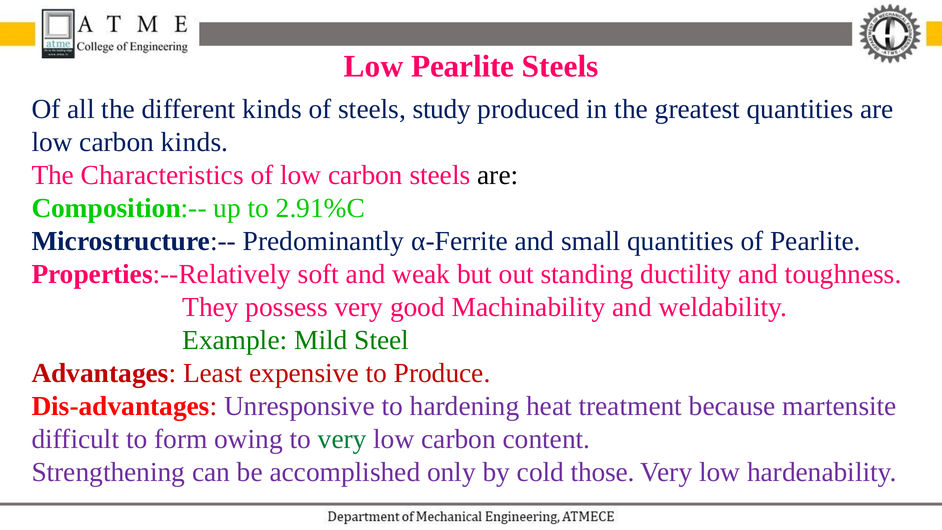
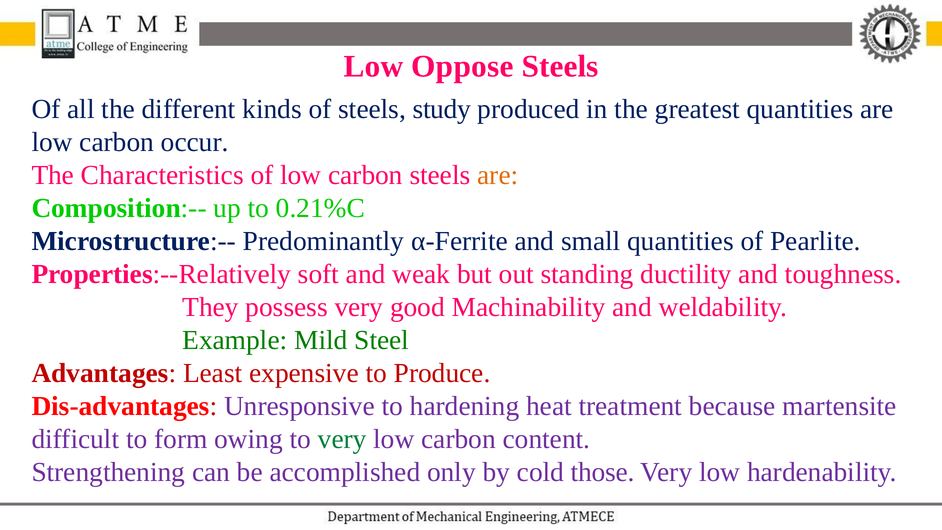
Low Pearlite: Pearlite -> Oppose
carbon kinds: kinds -> occur
are at (498, 175) colour: black -> orange
2.91%C: 2.91%C -> 0.21%C
